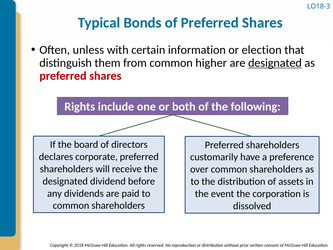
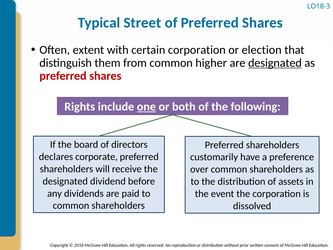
Bonds: Bonds -> Street
unless: unless -> extent
certain information: information -> corporation
one underline: none -> present
